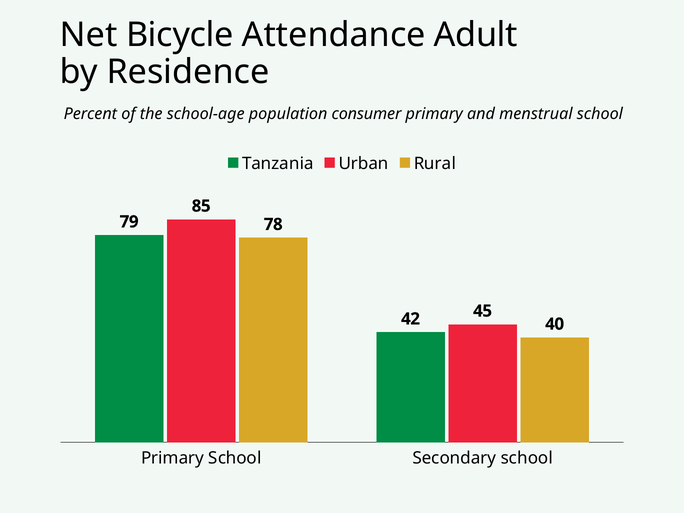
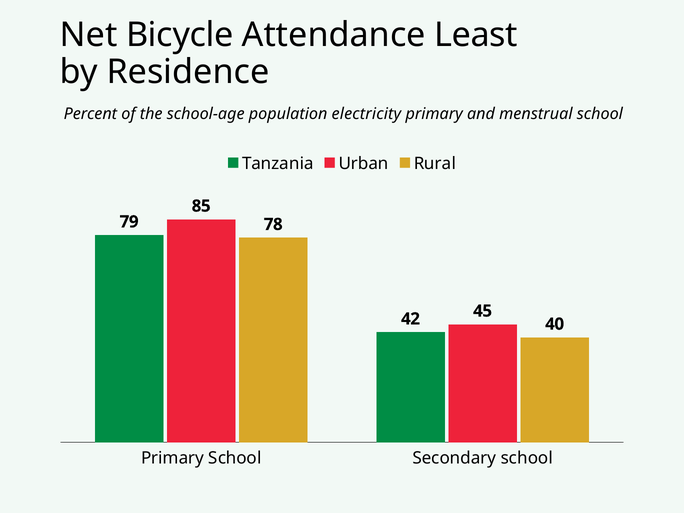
Adult: Adult -> Least
consumer: consumer -> electricity
